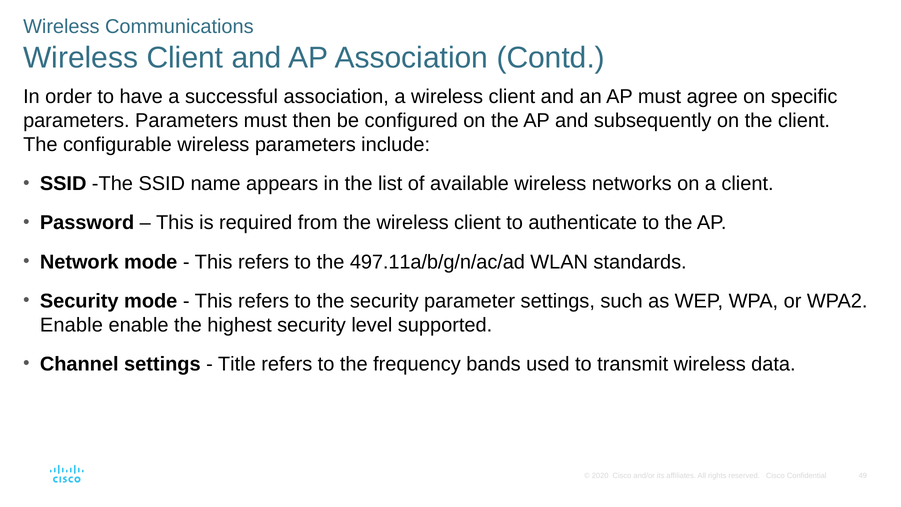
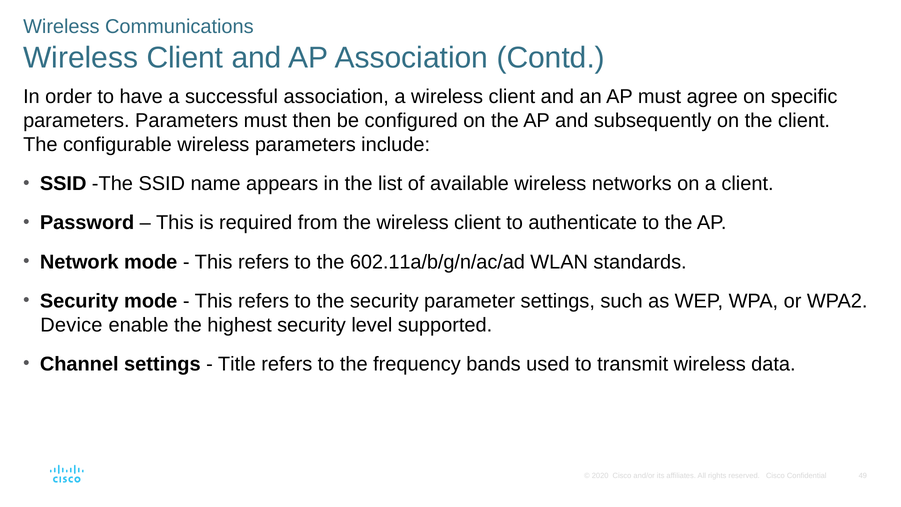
497.11a/b/g/n/ac/ad: 497.11a/b/g/n/ac/ad -> 602.11a/b/g/n/ac/ad
Enable at (71, 325): Enable -> Device
